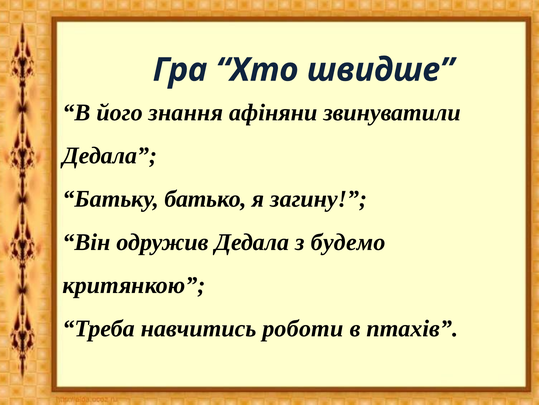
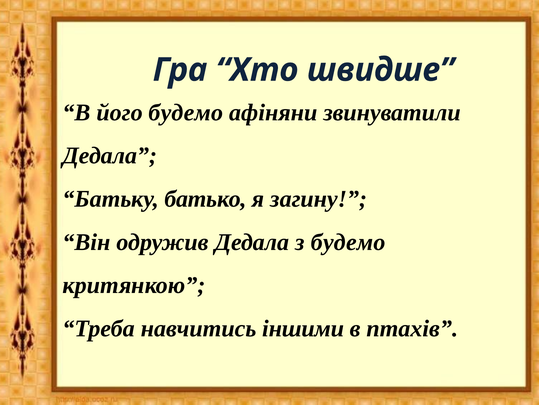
його знання: знання -> будемо
роботи: роботи -> іншими
